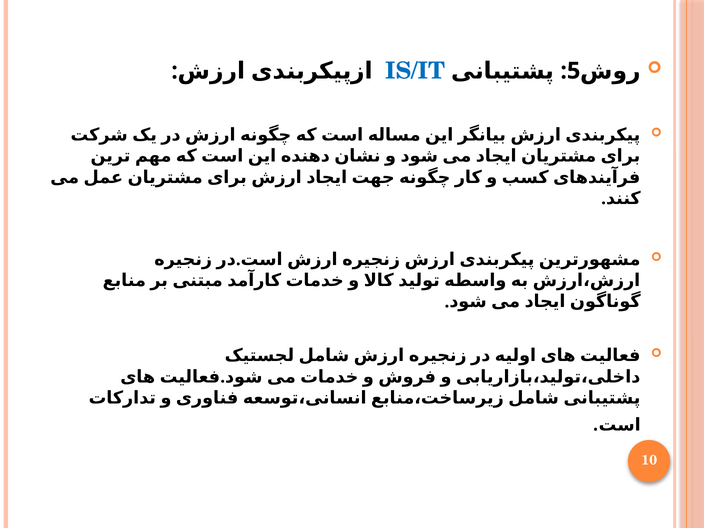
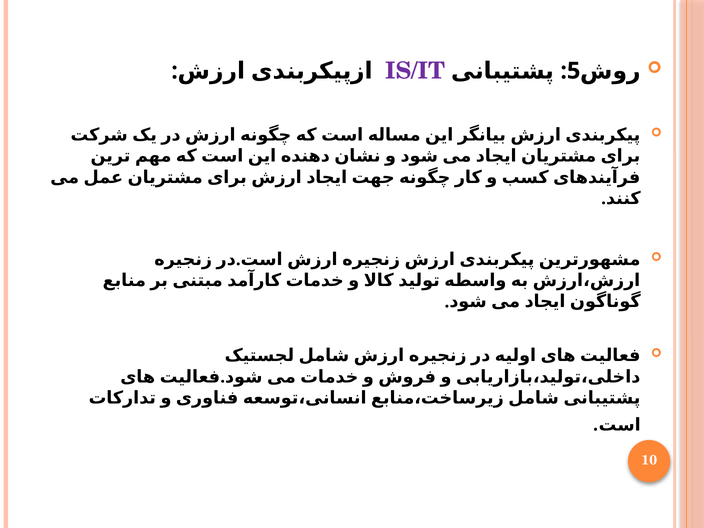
IS/IT colour: blue -> purple
